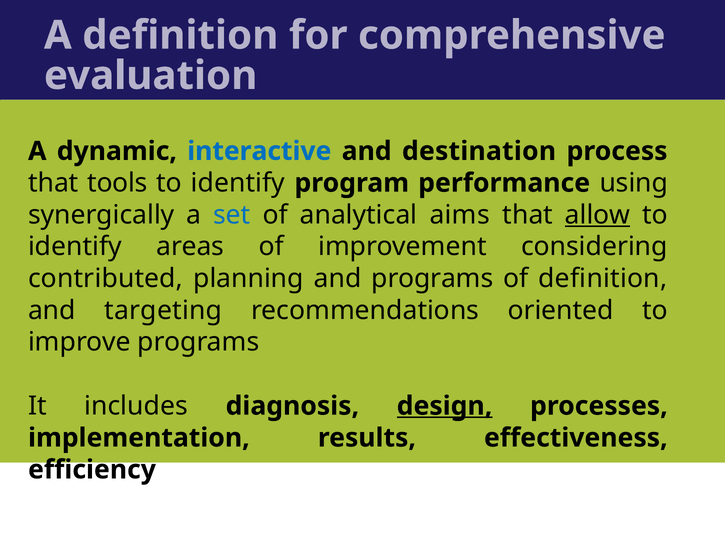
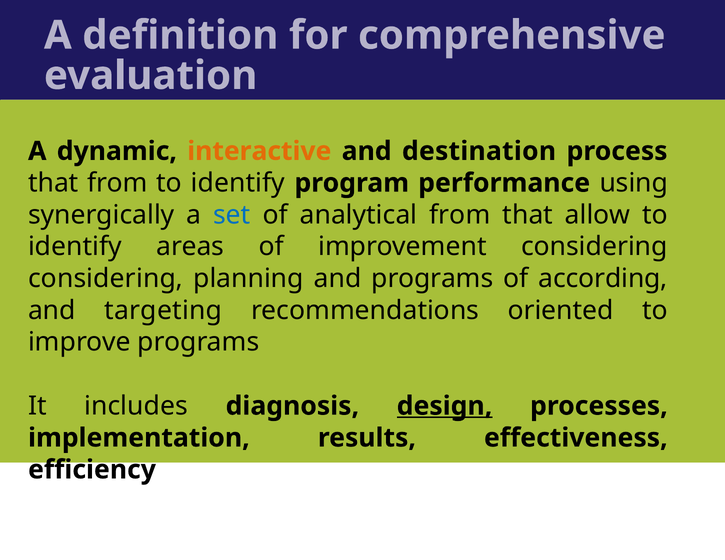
interactive colour: blue -> orange
that tools: tools -> from
analytical aims: aims -> from
allow underline: present -> none
contributed at (106, 279): contributed -> considering
of definition: definition -> according
